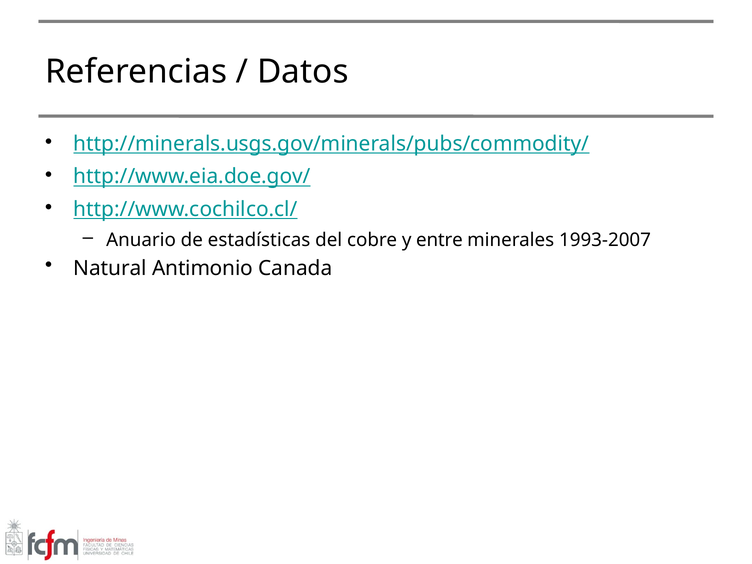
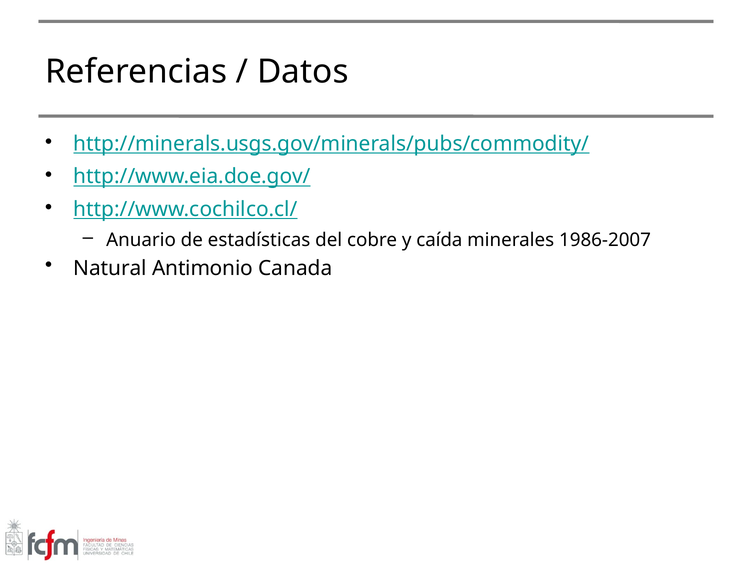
entre: entre -> caída
1993-2007: 1993-2007 -> 1986-2007
